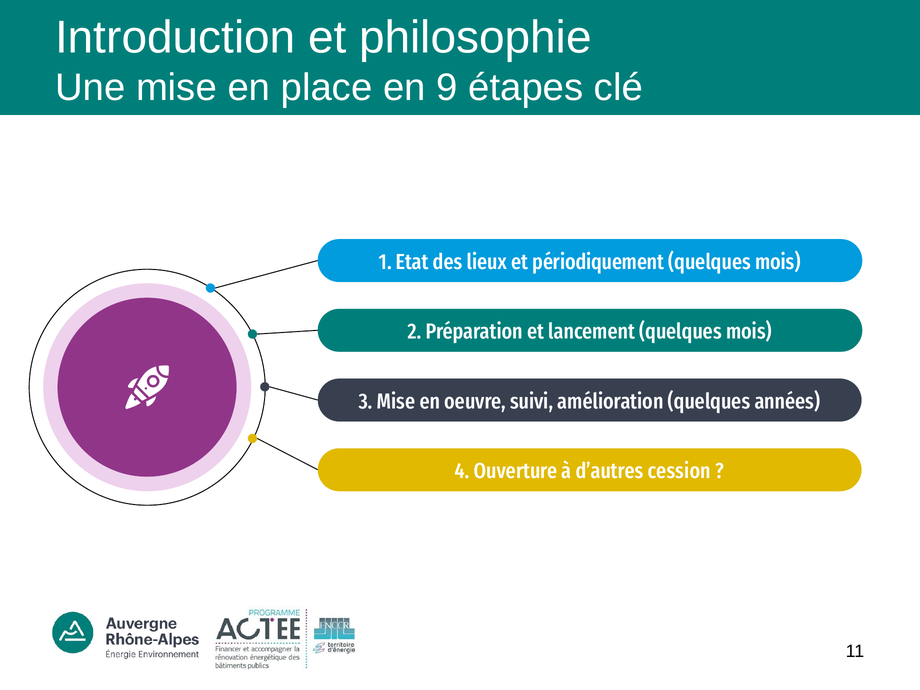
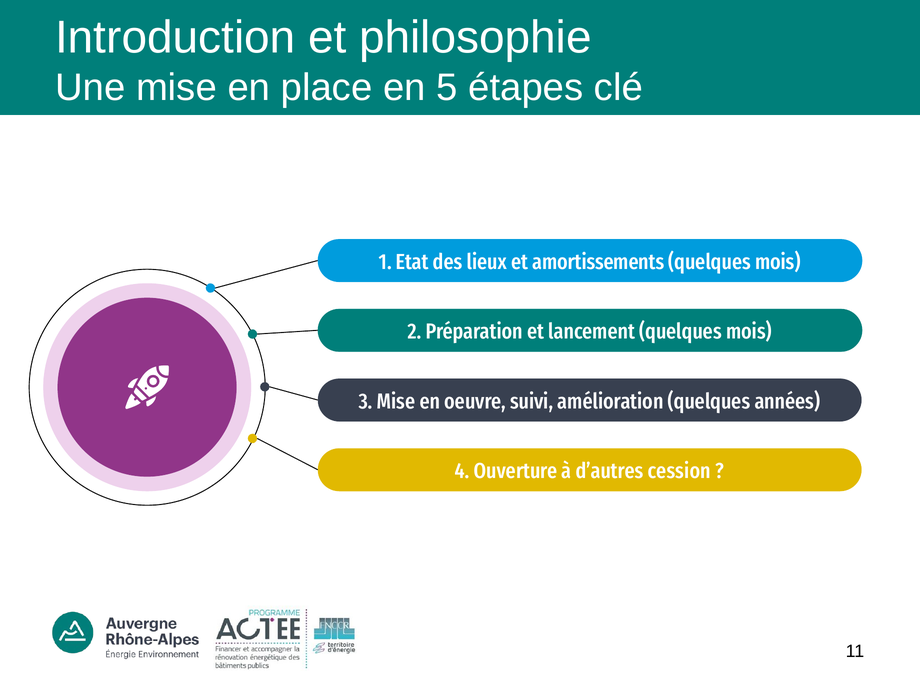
9: 9 -> 5
périodiquement: périodiquement -> amortissements
